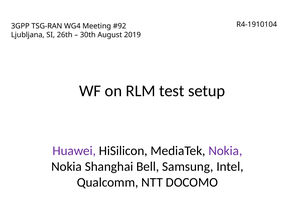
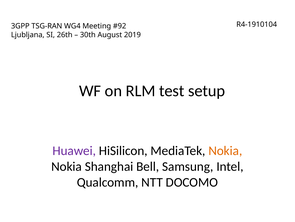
Nokia at (225, 150) colour: purple -> orange
